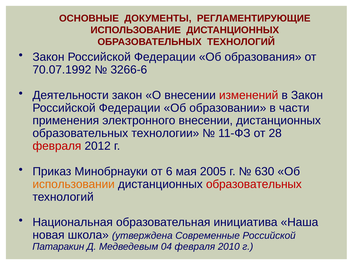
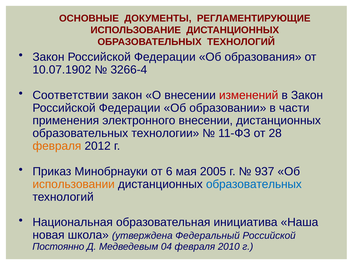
70.07.1992: 70.07.1992 -> 10.07.1902
3266-6: 3266-6 -> 3266-4
Деятельности: Деятельности -> Соответствии
февраля at (57, 146) colour: red -> orange
630: 630 -> 937
образовательных at (254, 184) colour: red -> blue
Современные: Современные -> Федеральный
Патаракин: Патаракин -> Постоянно
